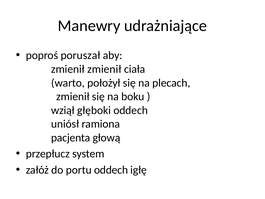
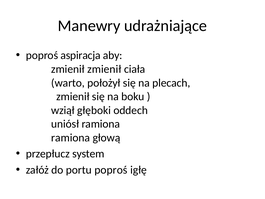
poruszał: poruszał -> aspiracja
pacjenta at (71, 138): pacjenta -> ramiona
portu oddech: oddech -> poproś
